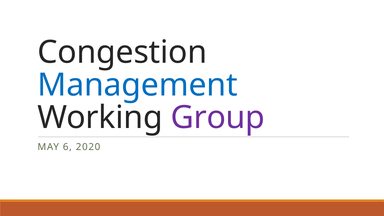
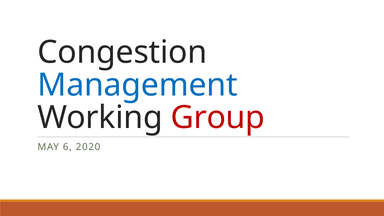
Group colour: purple -> red
